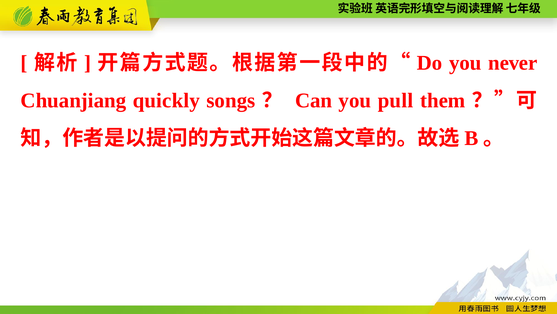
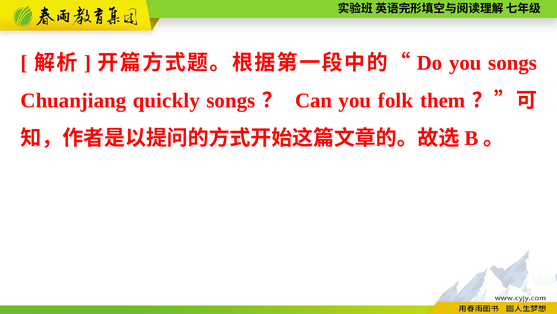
you never: never -> songs
pull: pull -> folk
